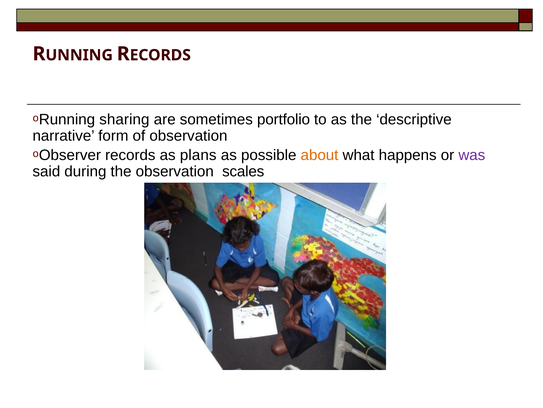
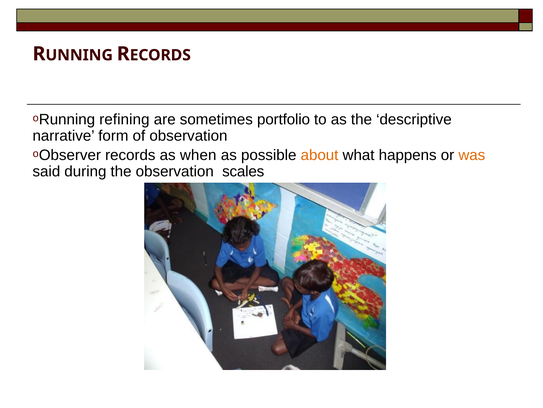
sharing: sharing -> refining
plans: plans -> when
was colour: purple -> orange
